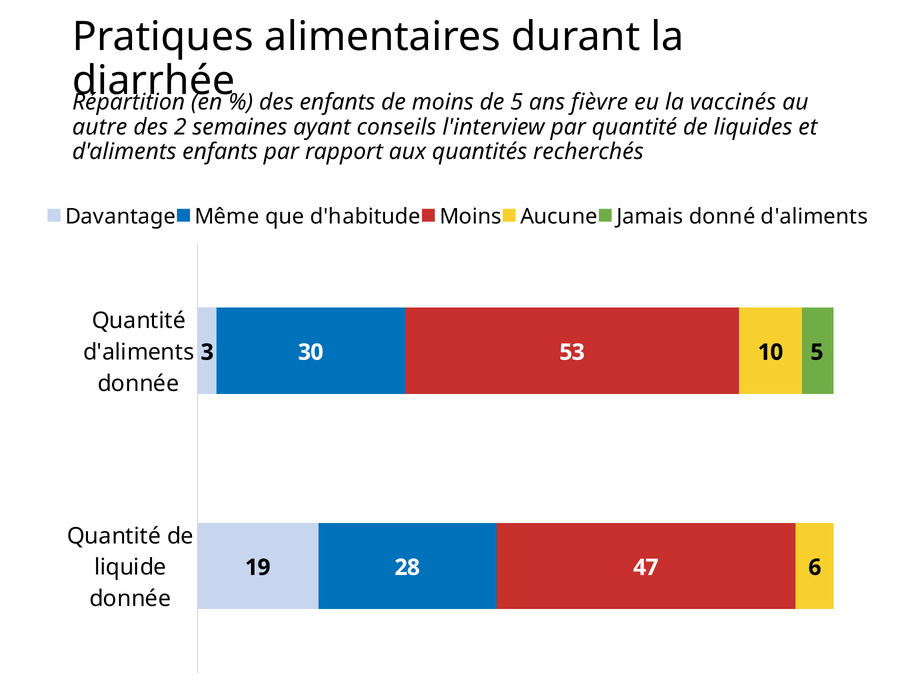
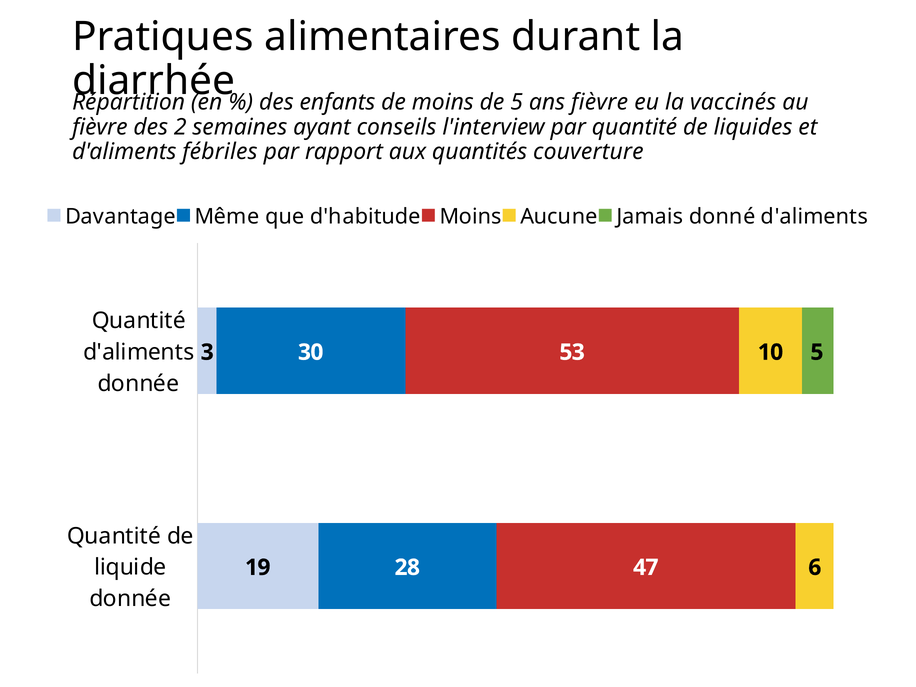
autre at (100, 127): autre -> fièvre
d'aliments enfants: enfants -> fébriles
recherchés: recherchés -> couverture
